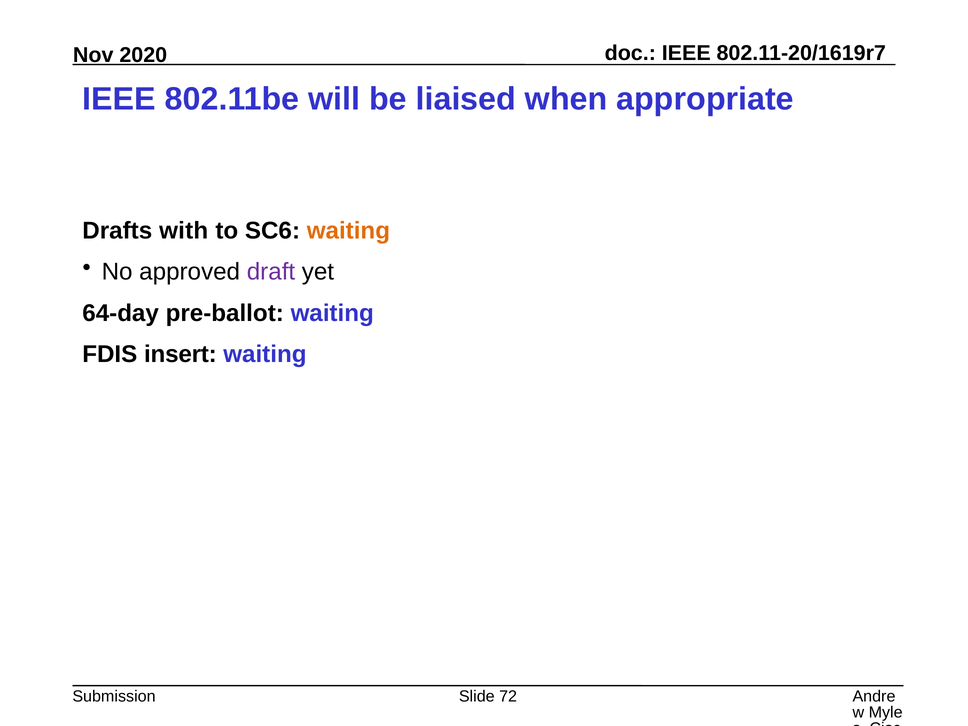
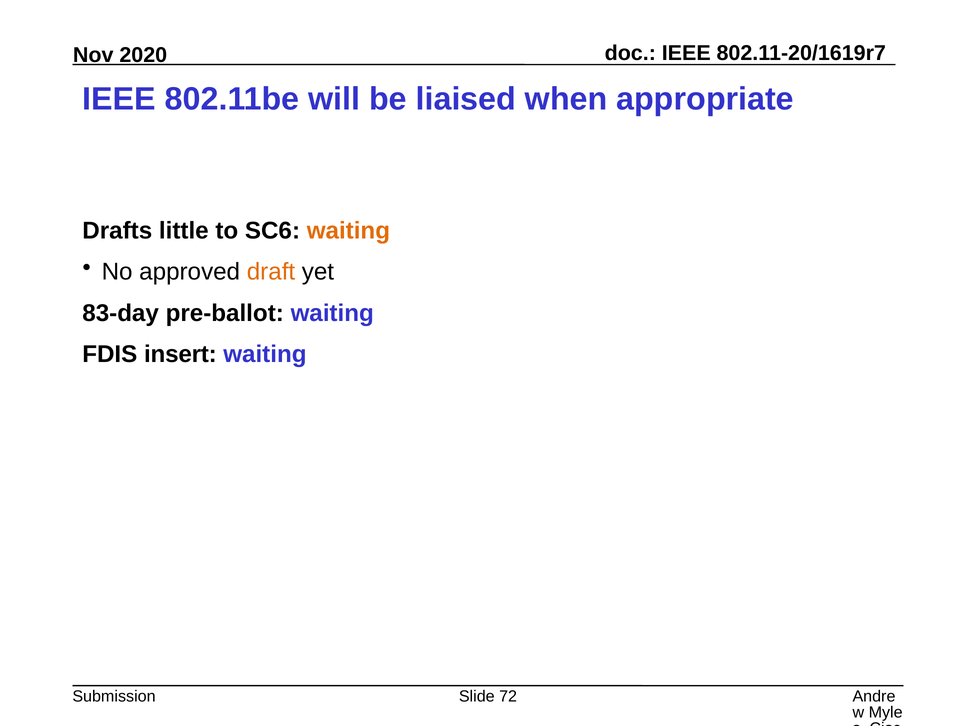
with: with -> little
draft colour: purple -> orange
64-day: 64-day -> 83-day
